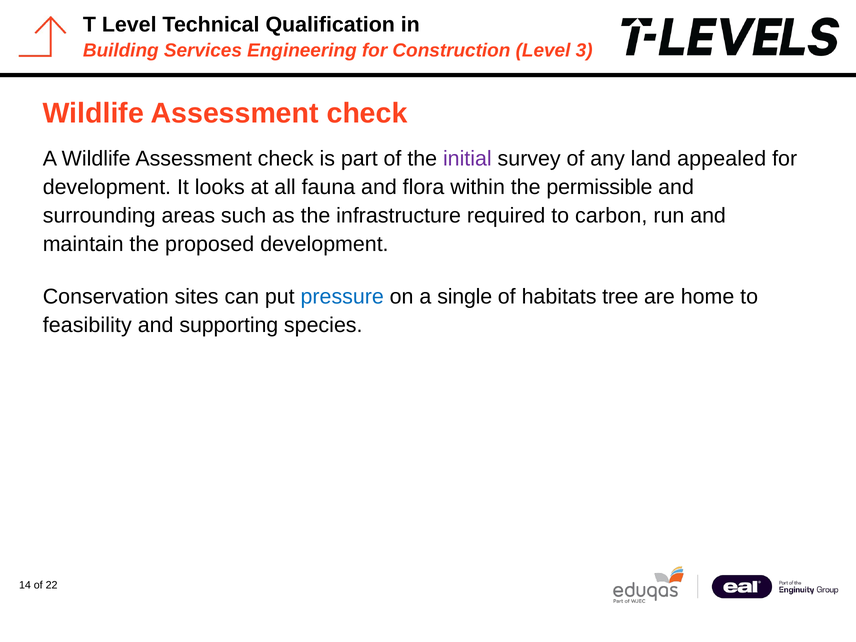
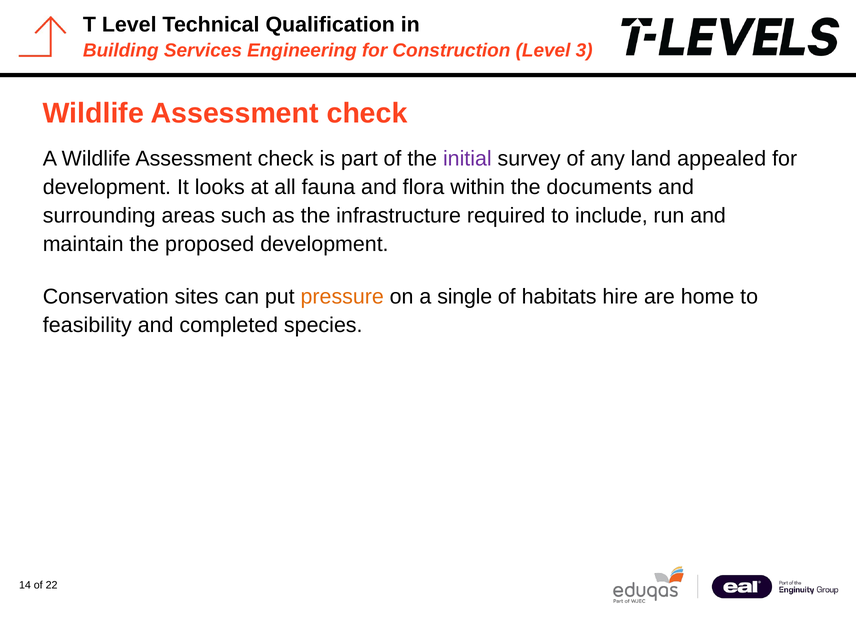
permissible: permissible -> documents
carbon: carbon -> include
pressure colour: blue -> orange
tree: tree -> hire
supporting: supporting -> completed
